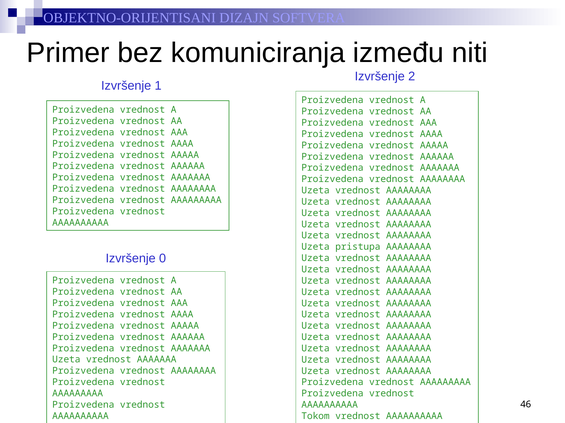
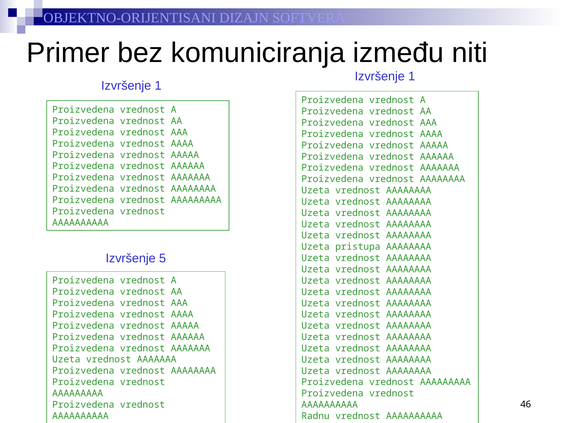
2 at (412, 76): 2 -> 1
0: 0 -> 5
Tokom: Tokom -> Radnu
